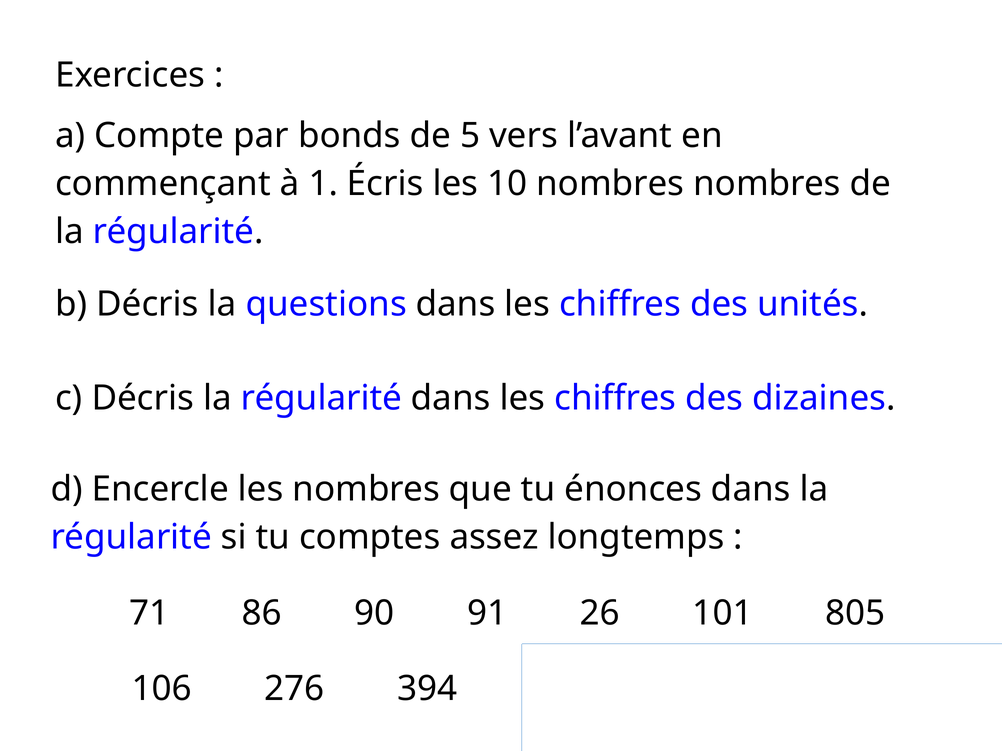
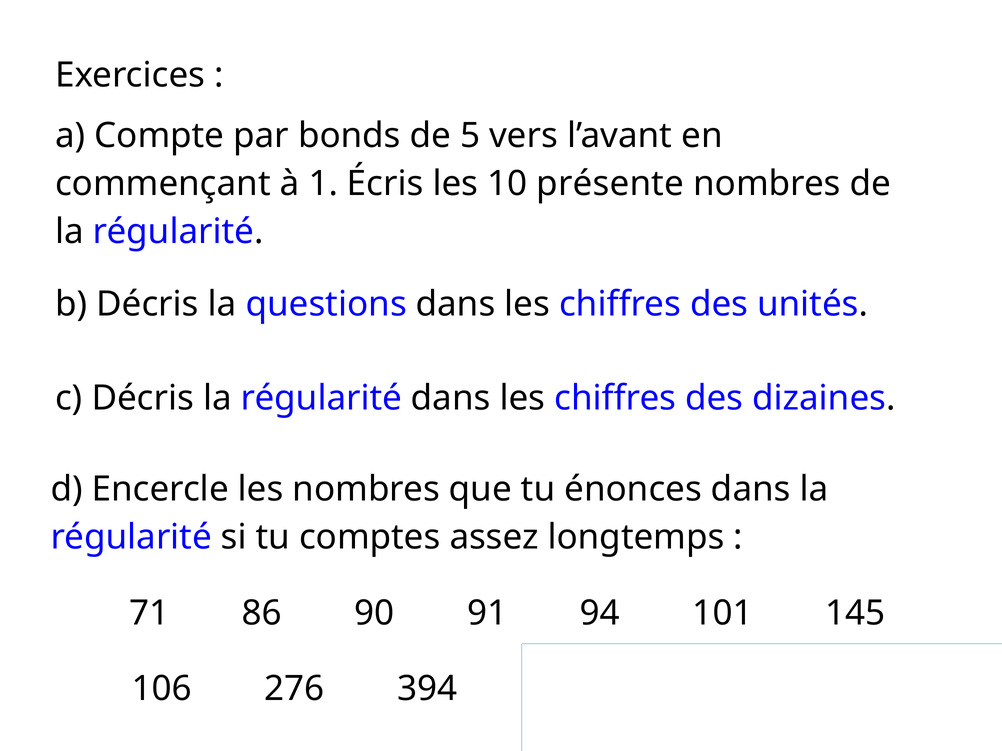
10 nombres: nombres -> présente
26: 26 -> 94
805: 805 -> 145
